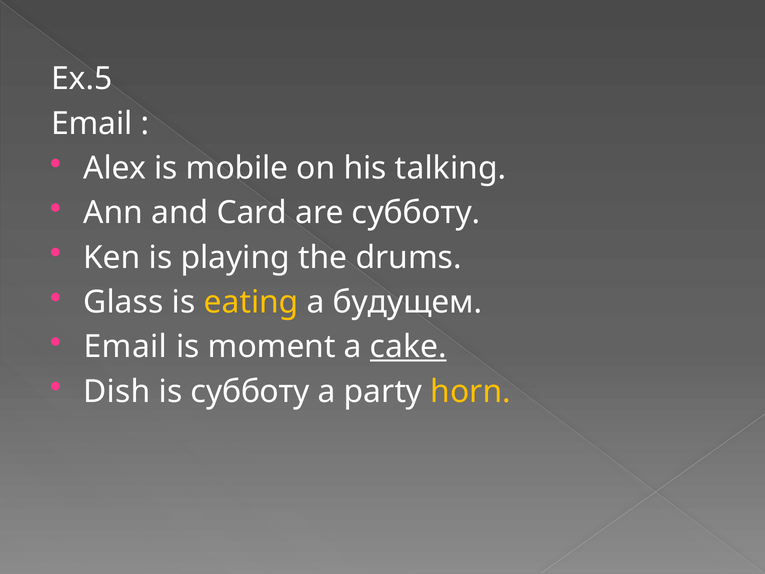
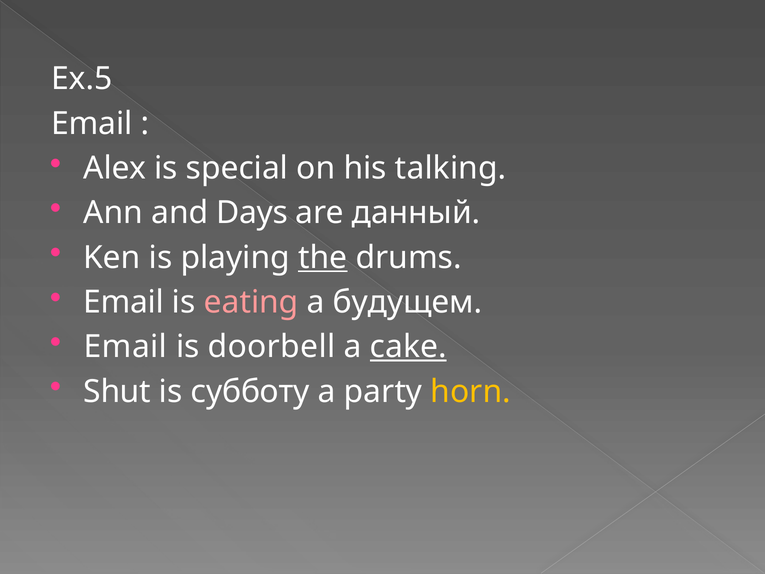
mobile: mobile -> special
Card: Card -> Days
are субботу: субботу -> данный
the underline: none -> present
Glass at (123, 302): Glass -> Email
eating colour: yellow -> pink
moment: moment -> doorbell
Dish: Dish -> Shut
